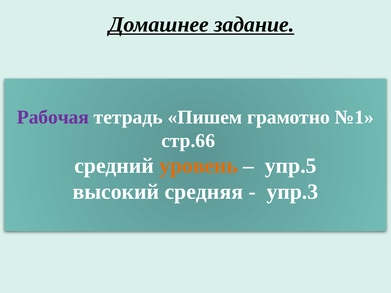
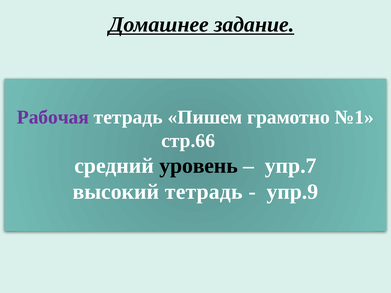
уровень colour: orange -> black
упр.5: упр.5 -> упр.7
высокий средняя: средняя -> тетрадь
упр.3: упр.3 -> упр.9
